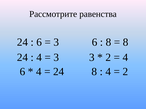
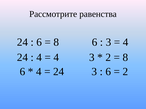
3 at (56, 42): 3 -> 8
8 at (108, 42): 8 -> 3
8 at (126, 42): 8 -> 4
3 at (56, 58): 3 -> 4
4 at (125, 58): 4 -> 8
24 8: 8 -> 3
4 at (108, 72): 4 -> 6
